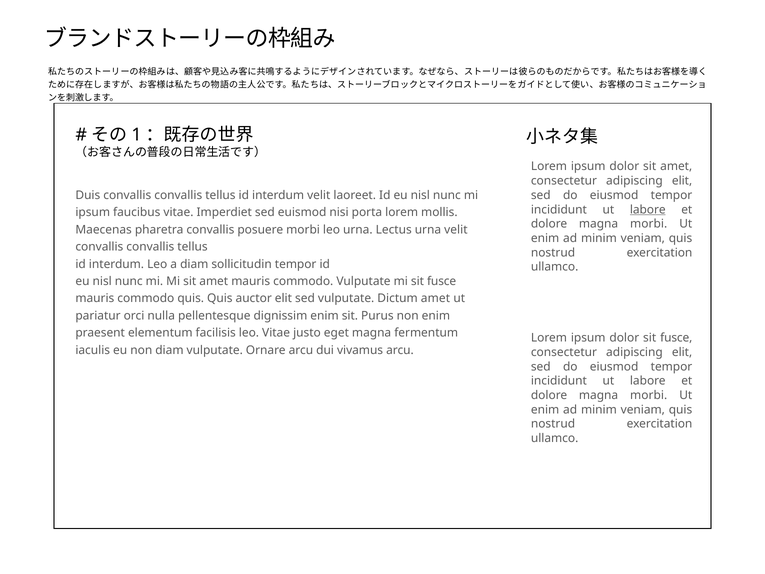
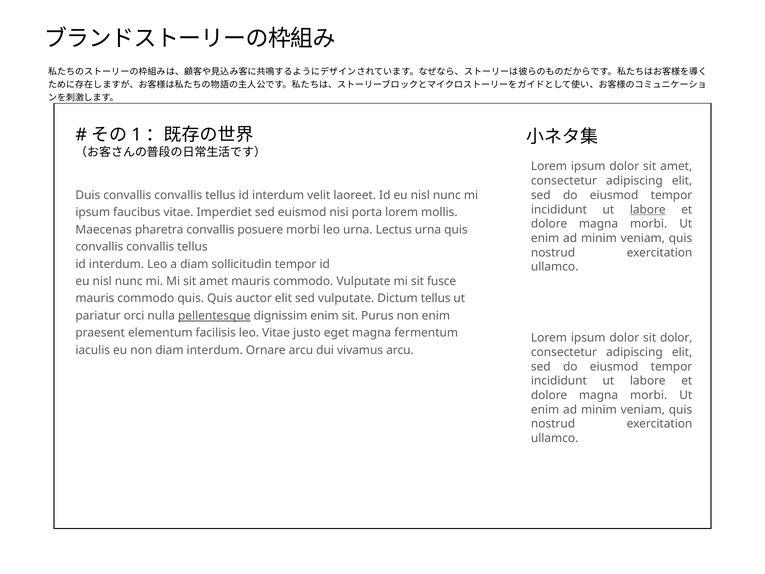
urna velit: velit -> quis
Dictum amet: amet -> tellus
pellentesque underline: none -> present
dolor sit fusce: fusce -> dolor
diam vulputate: vulputate -> interdum
